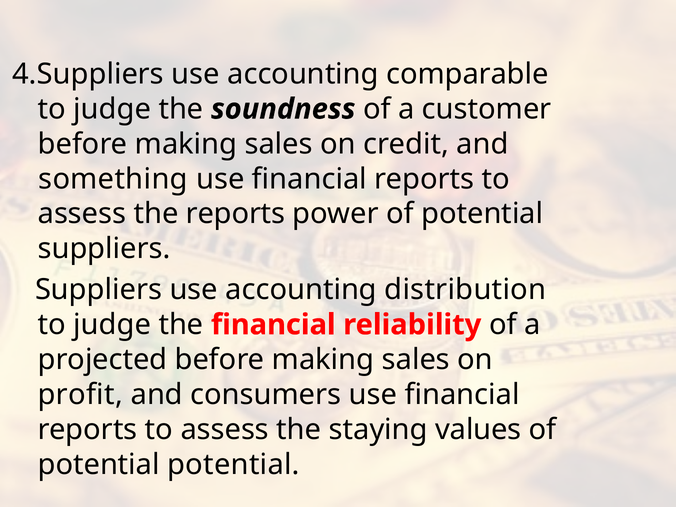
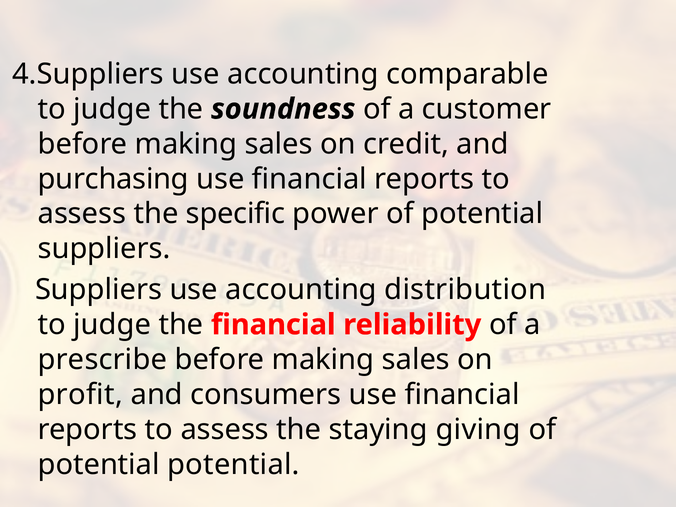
something: something -> purchasing
the reports: reports -> specific
projected: projected -> prescribe
values: values -> giving
